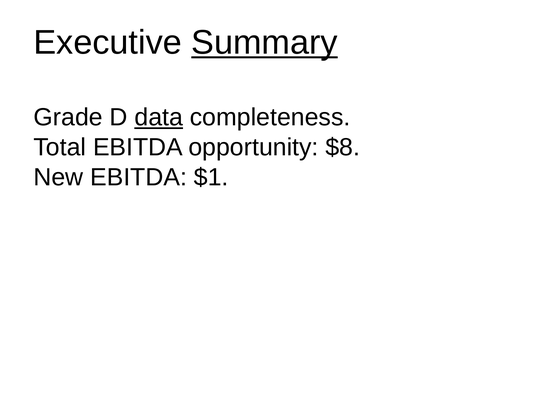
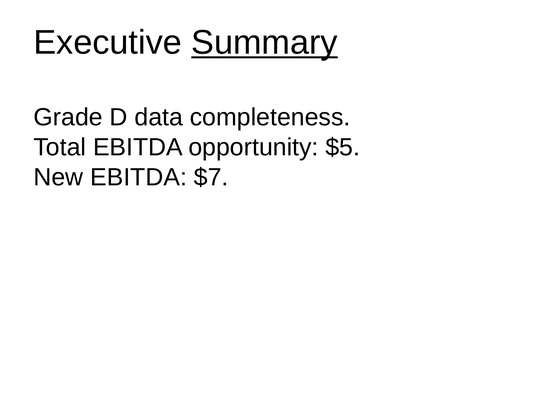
data underline: present -> none
$8: $8 -> $5
$1: $1 -> $7
